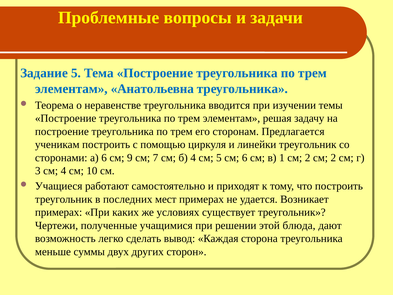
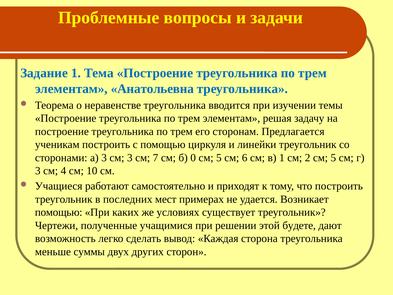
Задание 5: 5 -> 1
а 6: 6 -> 3
см 9: 9 -> 3
б 4: 4 -> 0
2 см 2: 2 -> 5
примерах at (59, 212): примерах -> помощью
блюда: блюда -> будете
